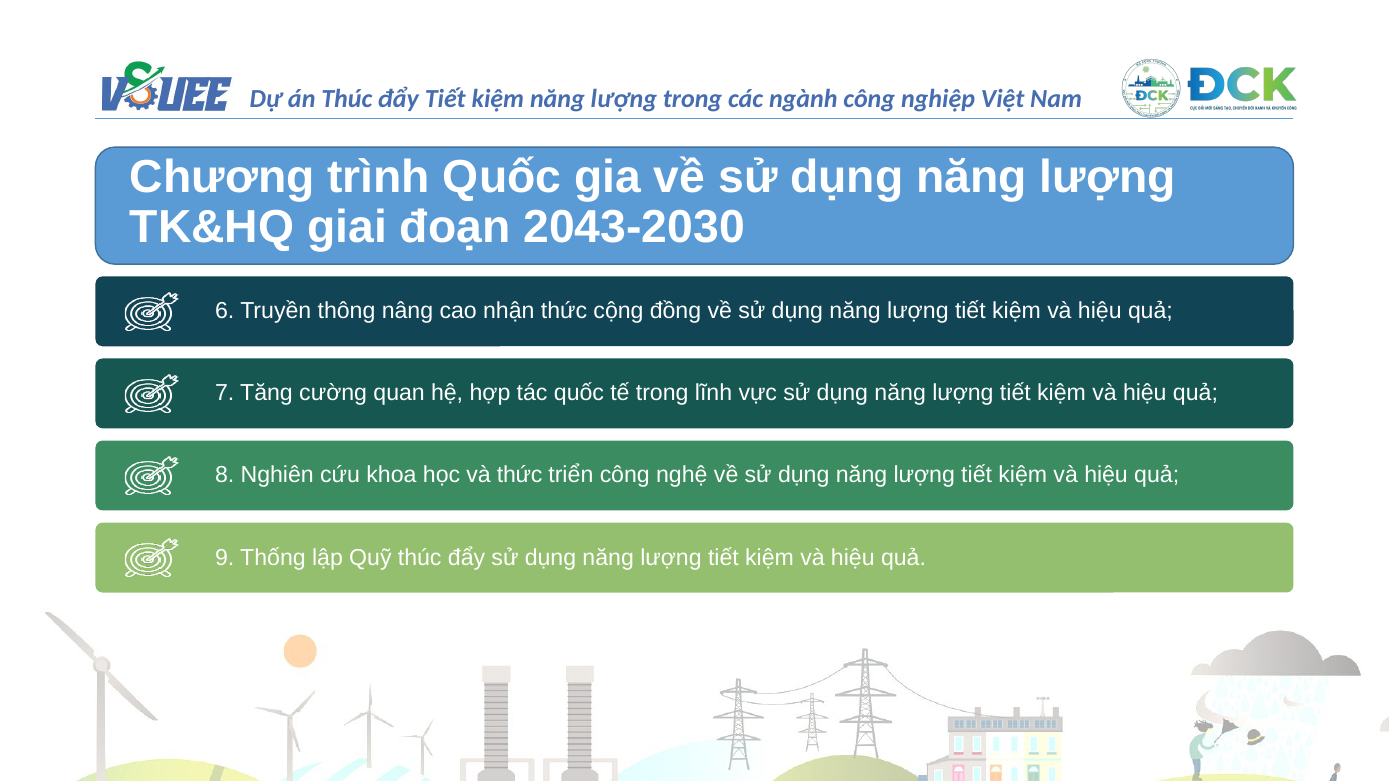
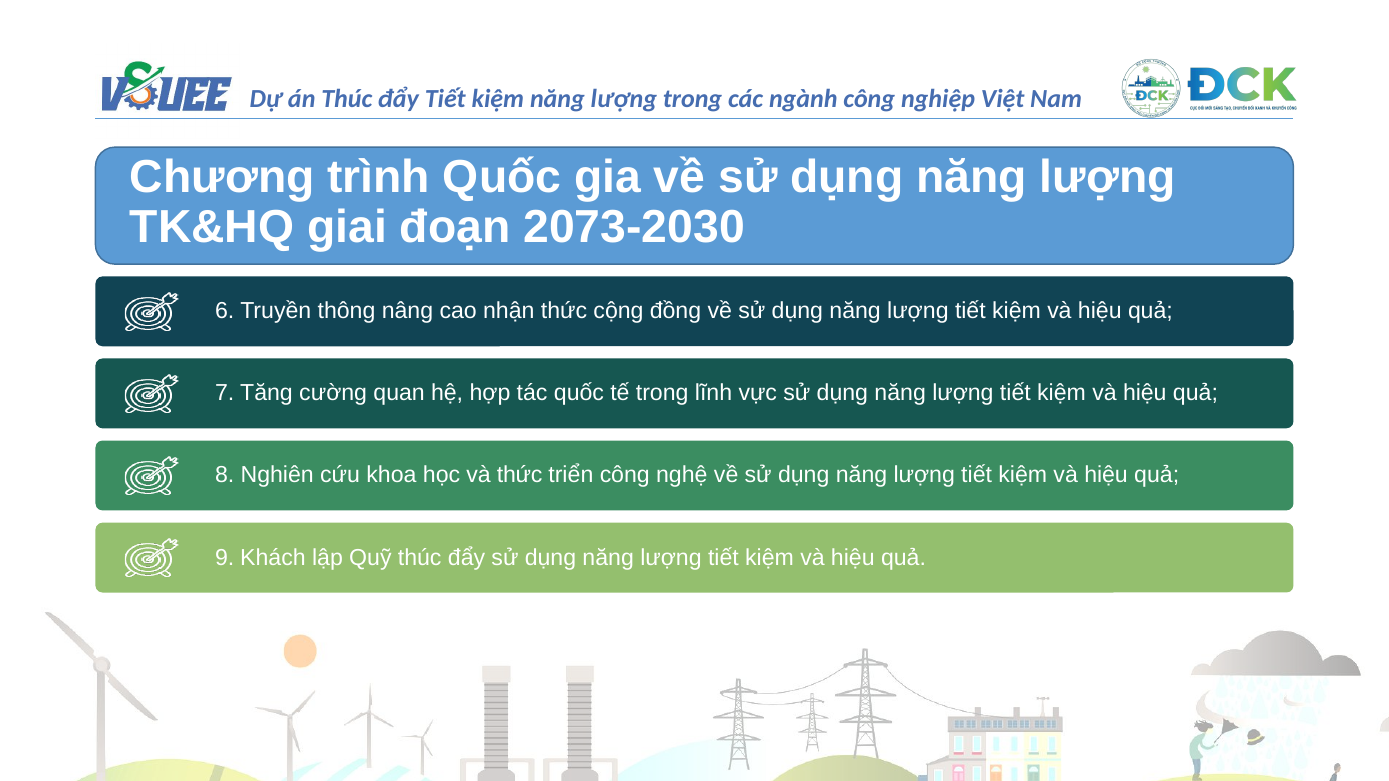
2043-2030: 2043-2030 -> 2073-2030
Thống: Thống -> Khách
